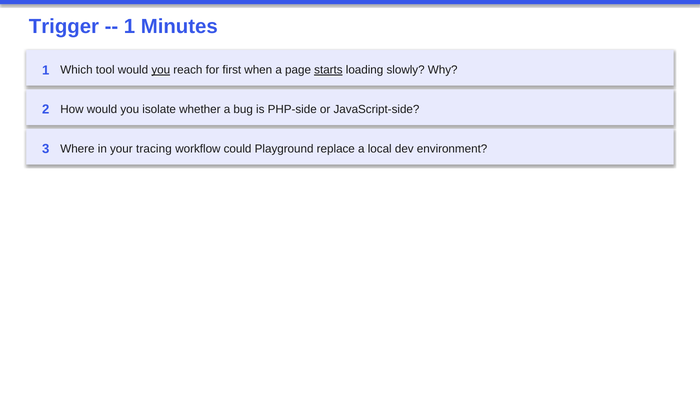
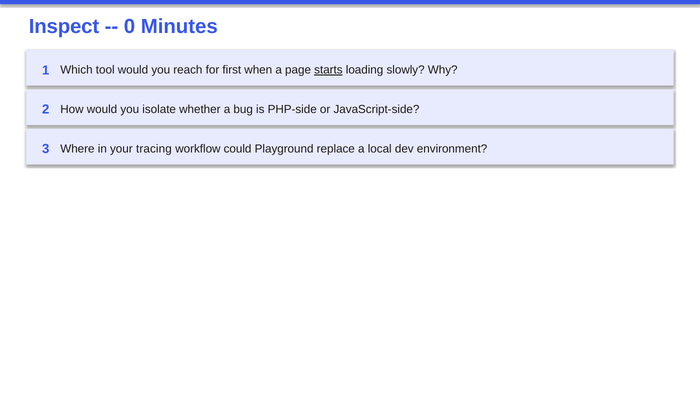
Trigger: Trigger -> Inspect
1 at (130, 27): 1 -> 0
you at (161, 70) underline: present -> none
